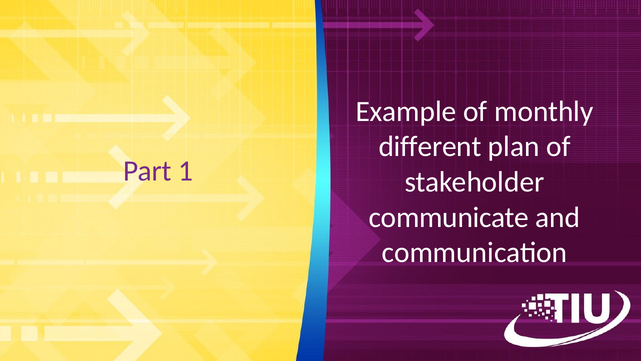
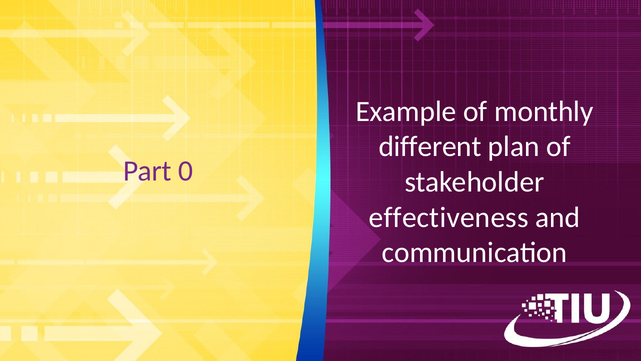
1: 1 -> 0
communicate: communicate -> effectiveness
